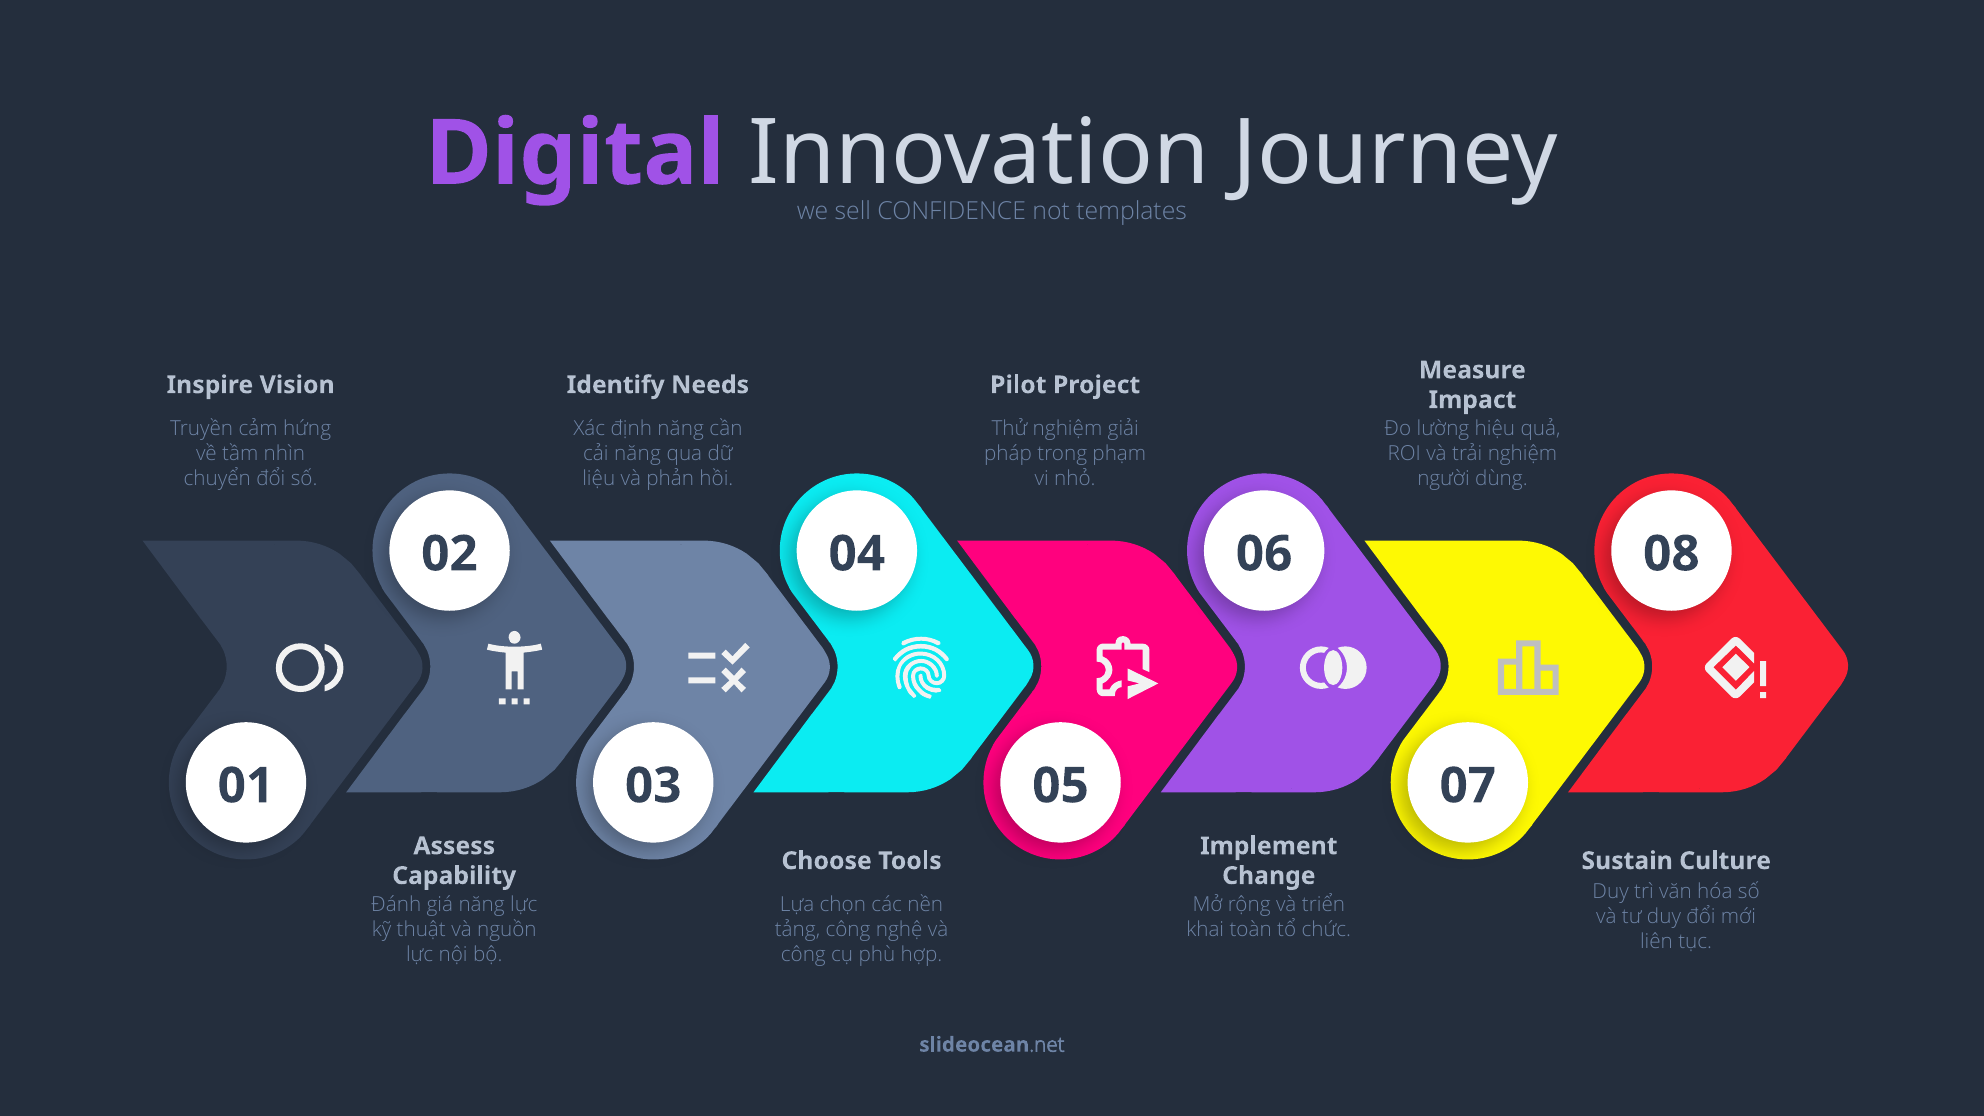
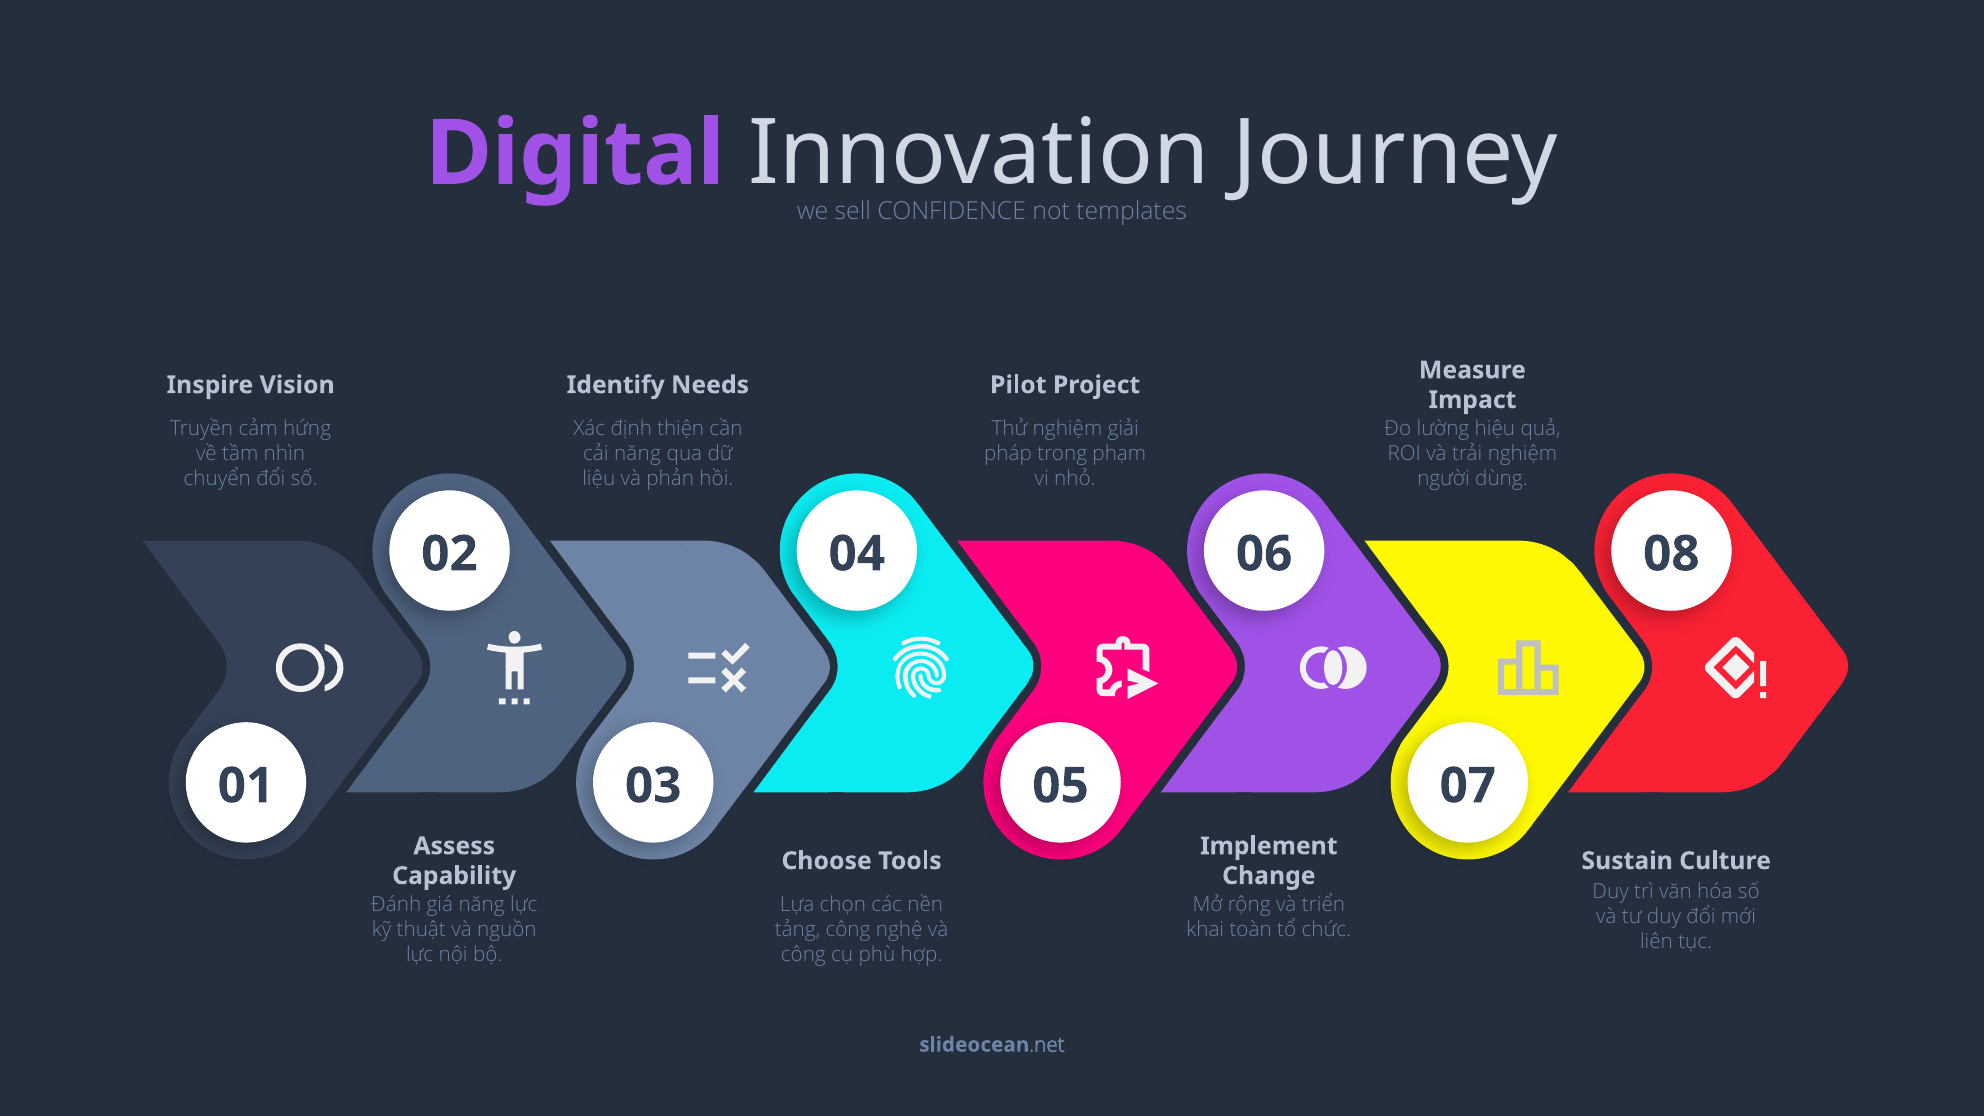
định năng: năng -> thiện
